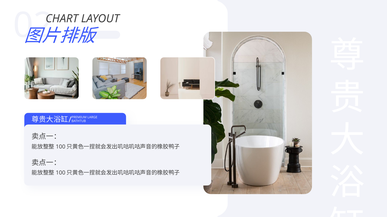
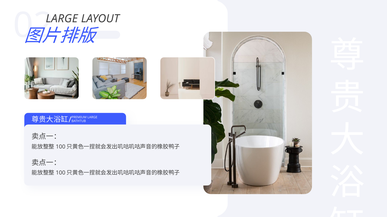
CHART at (62, 19): CHART -> LARGE
